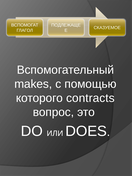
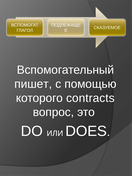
makes: makes -> пишет
